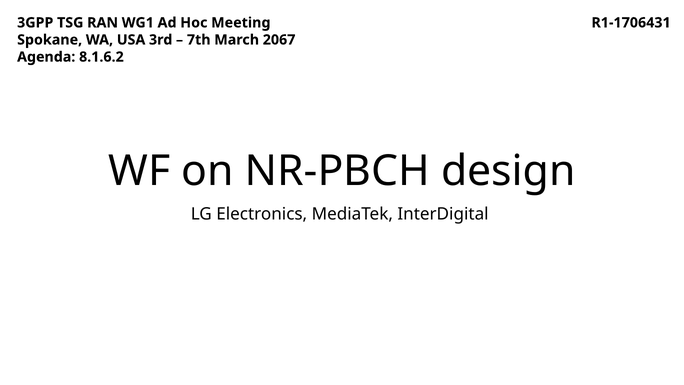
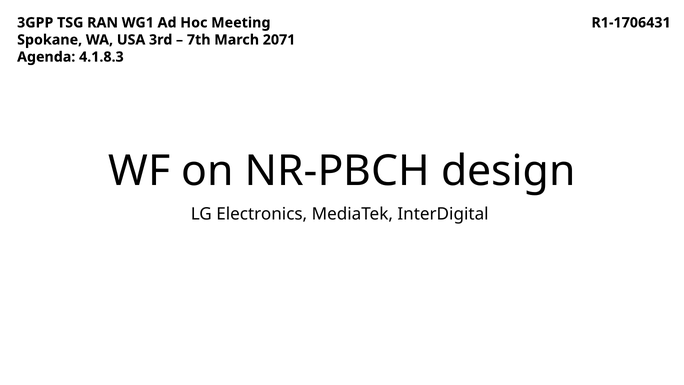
2067: 2067 -> 2071
8.1.6.2: 8.1.6.2 -> 4.1.8.3
